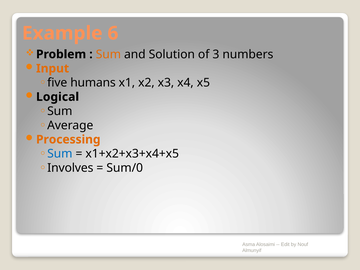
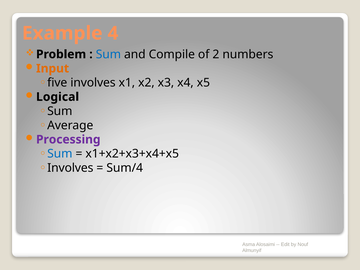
6: 6 -> 4
Sum at (108, 54) colour: orange -> blue
Solution: Solution -> Compile
3: 3 -> 2
five humans: humans -> involves
Processing colour: orange -> purple
Sum/0: Sum/0 -> Sum/4
